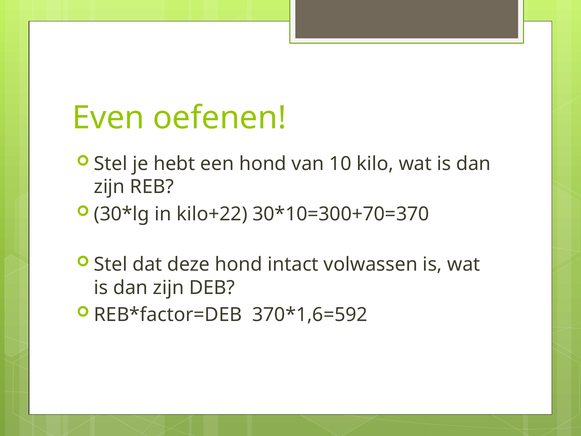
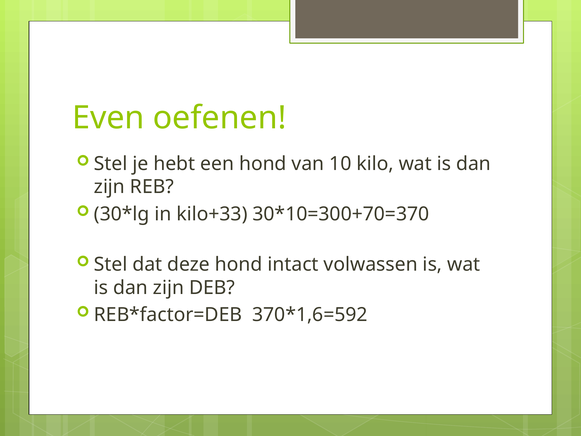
kilo+22: kilo+22 -> kilo+33
